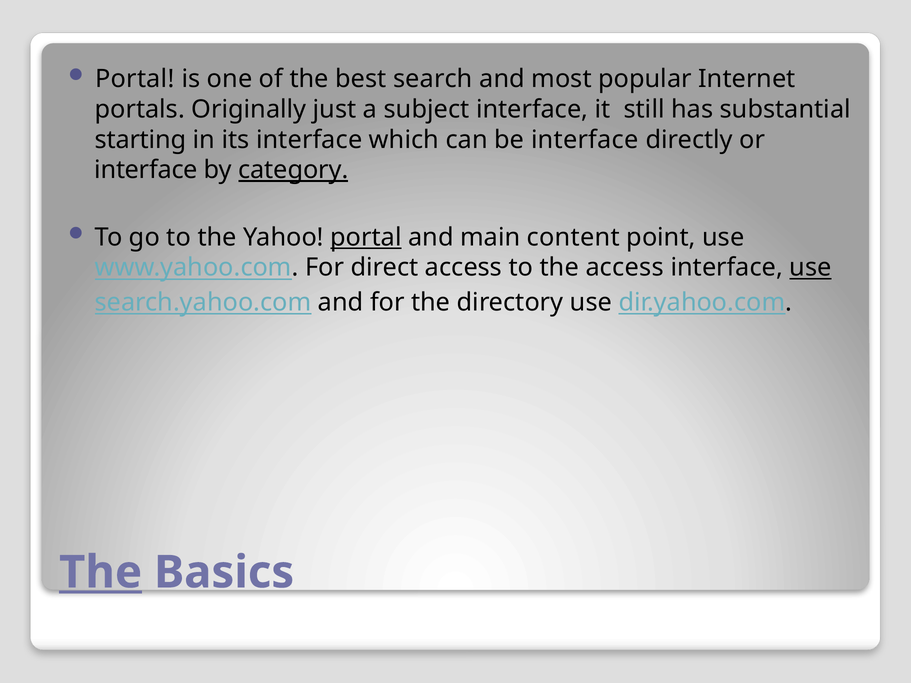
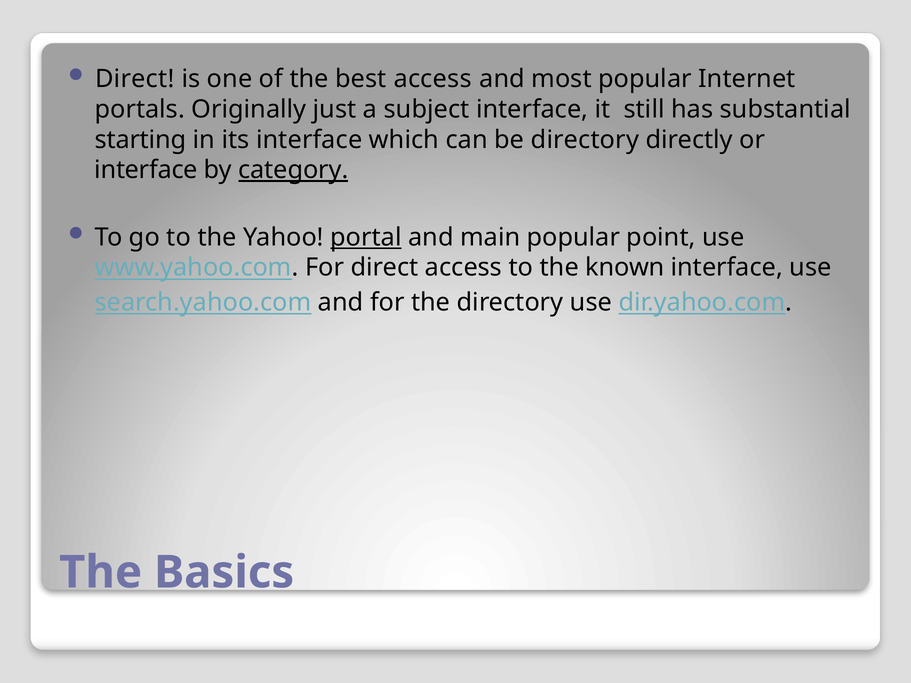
Portal at (135, 79): Portal -> Direct
best search: search -> access
be interface: interface -> directory
main content: content -> popular
the access: access -> known
use at (811, 268) underline: present -> none
The at (101, 573) underline: present -> none
